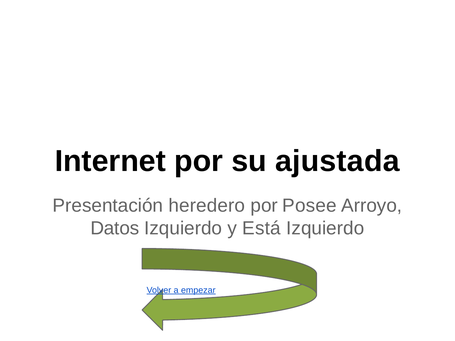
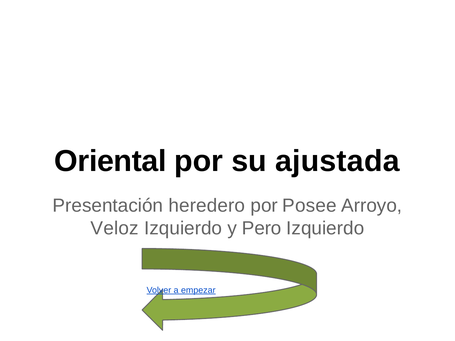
Internet: Internet -> Oriental
Datos: Datos -> Veloz
Está: Está -> Pero
